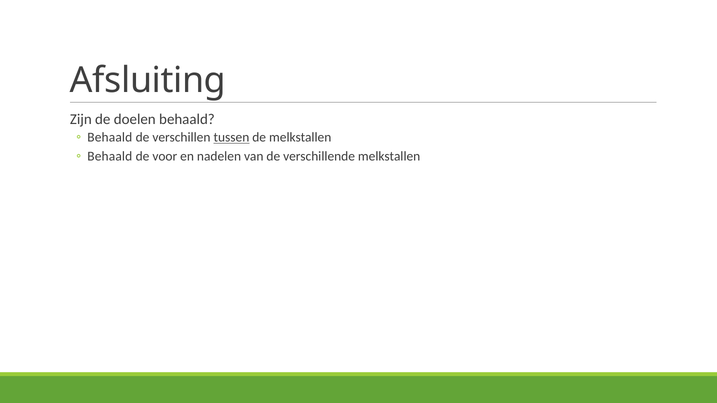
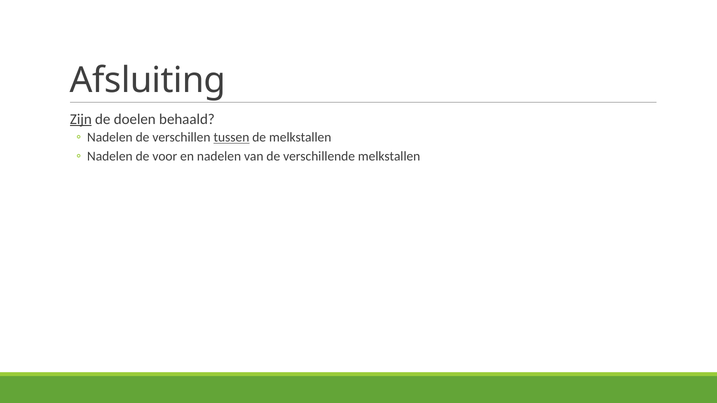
Zijn underline: none -> present
Behaald at (110, 138): Behaald -> Nadelen
Behaald at (110, 157): Behaald -> Nadelen
